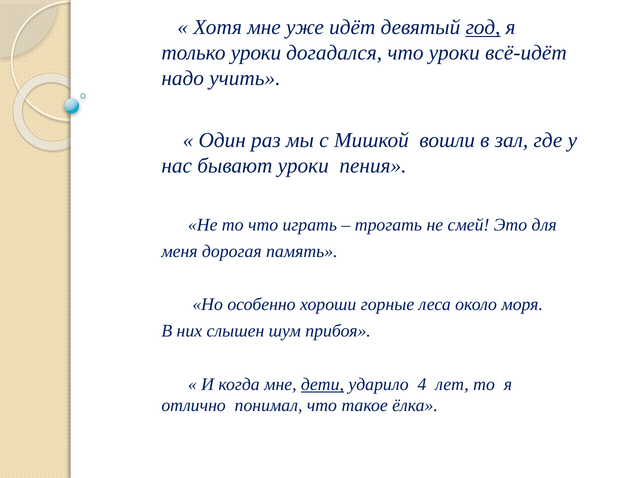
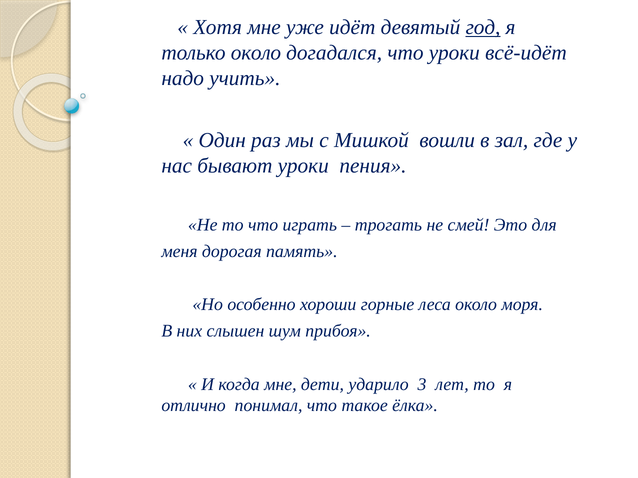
только уроки: уроки -> около
дети underline: present -> none
4: 4 -> 3
